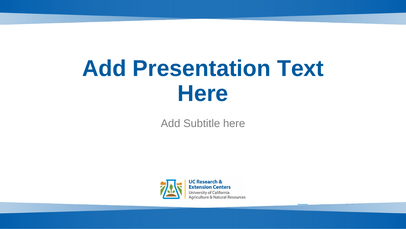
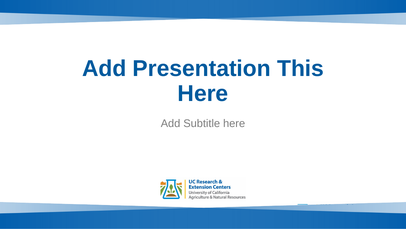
Text: Text -> This
